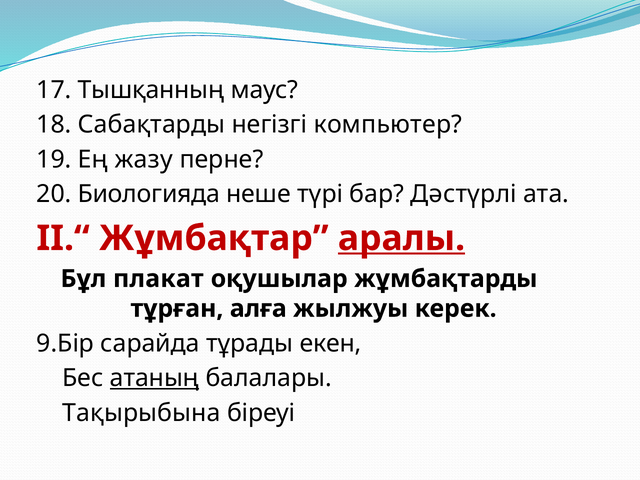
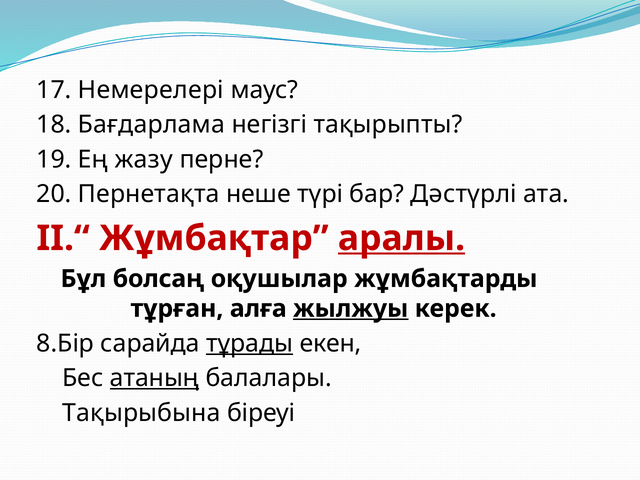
Тышқанның: Тышқанның -> Немерелері
Сабақтарды: Сабақтарды -> Бағдарлама
компьютер: компьютер -> тақырыпты
Биологияда: Биологияда -> Пернетақта
плакат: плакат -> болсаң
жылжуы underline: none -> present
9.Бір: 9.Бір -> 8.Бір
тұрады underline: none -> present
